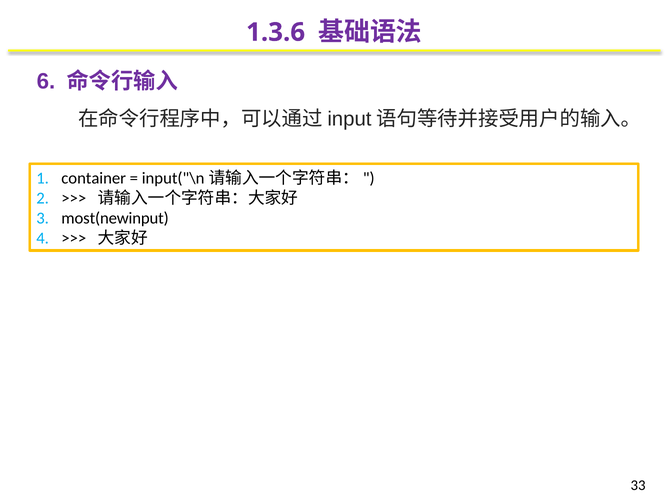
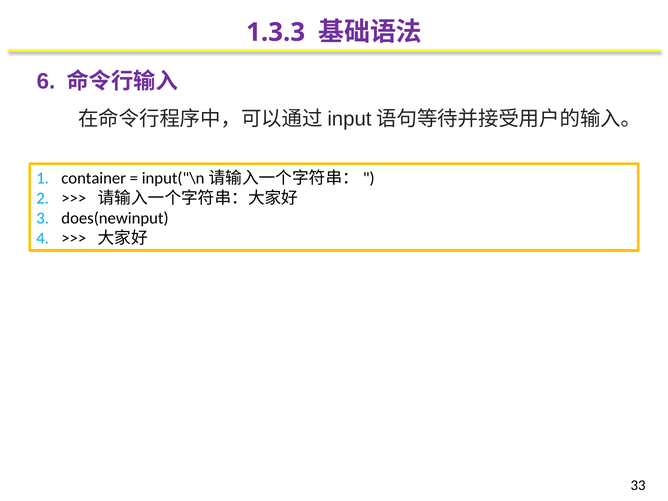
1.3.6: 1.3.6 -> 1.3.3
most(newinput: most(newinput -> does(newinput
